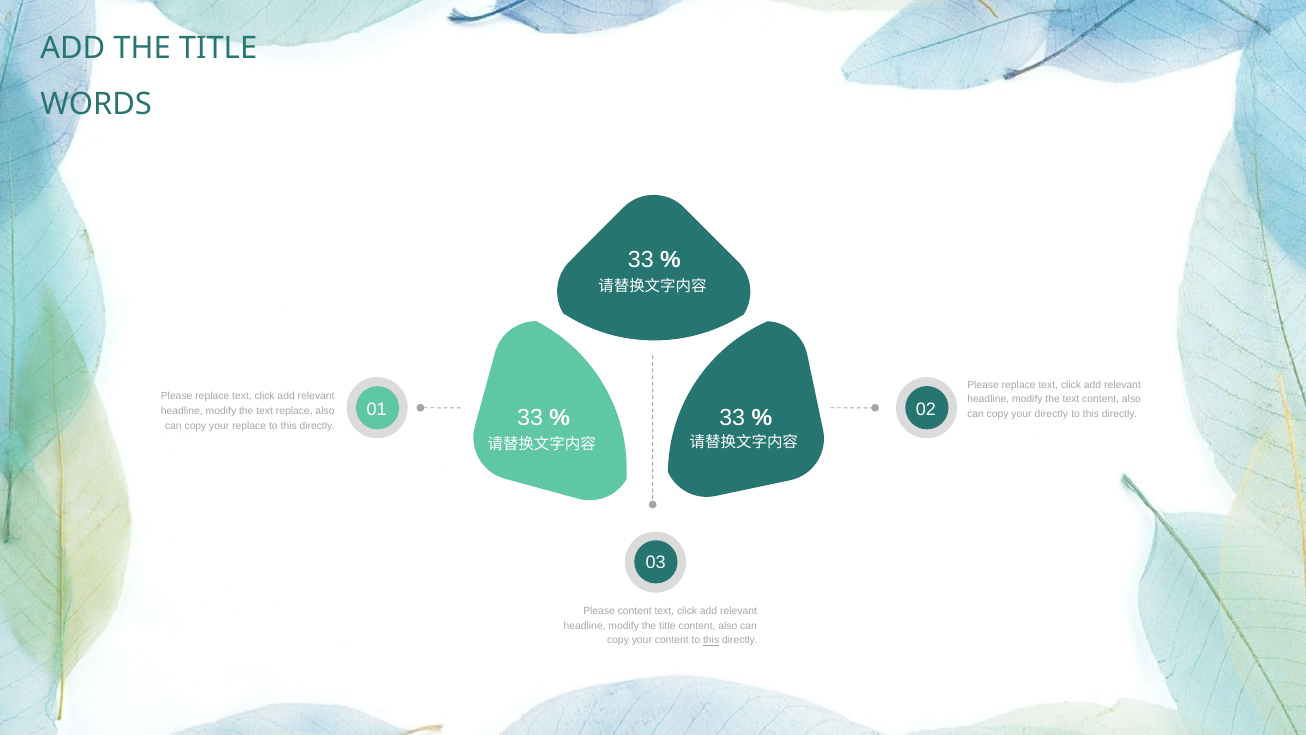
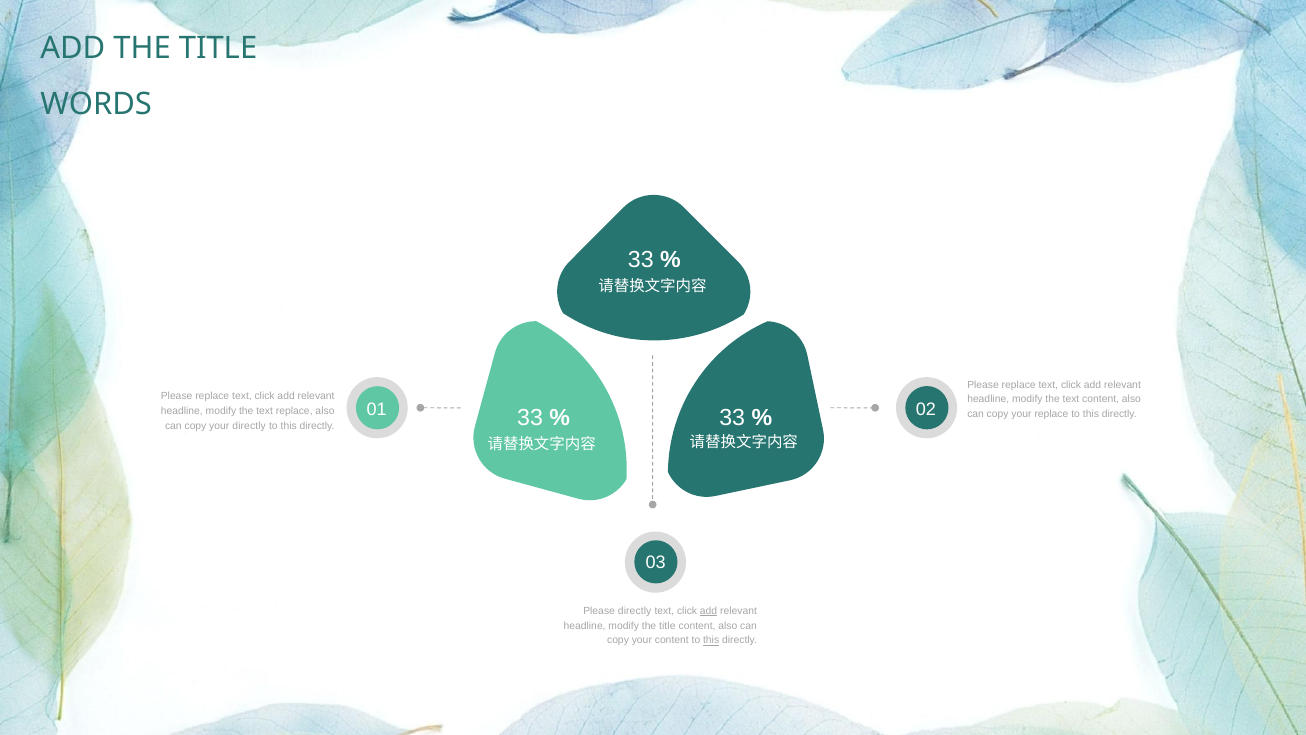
your directly: directly -> replace
your replace: replace -> directly
Please content: content -> directly
add at (709, 610) underline: none -> present
